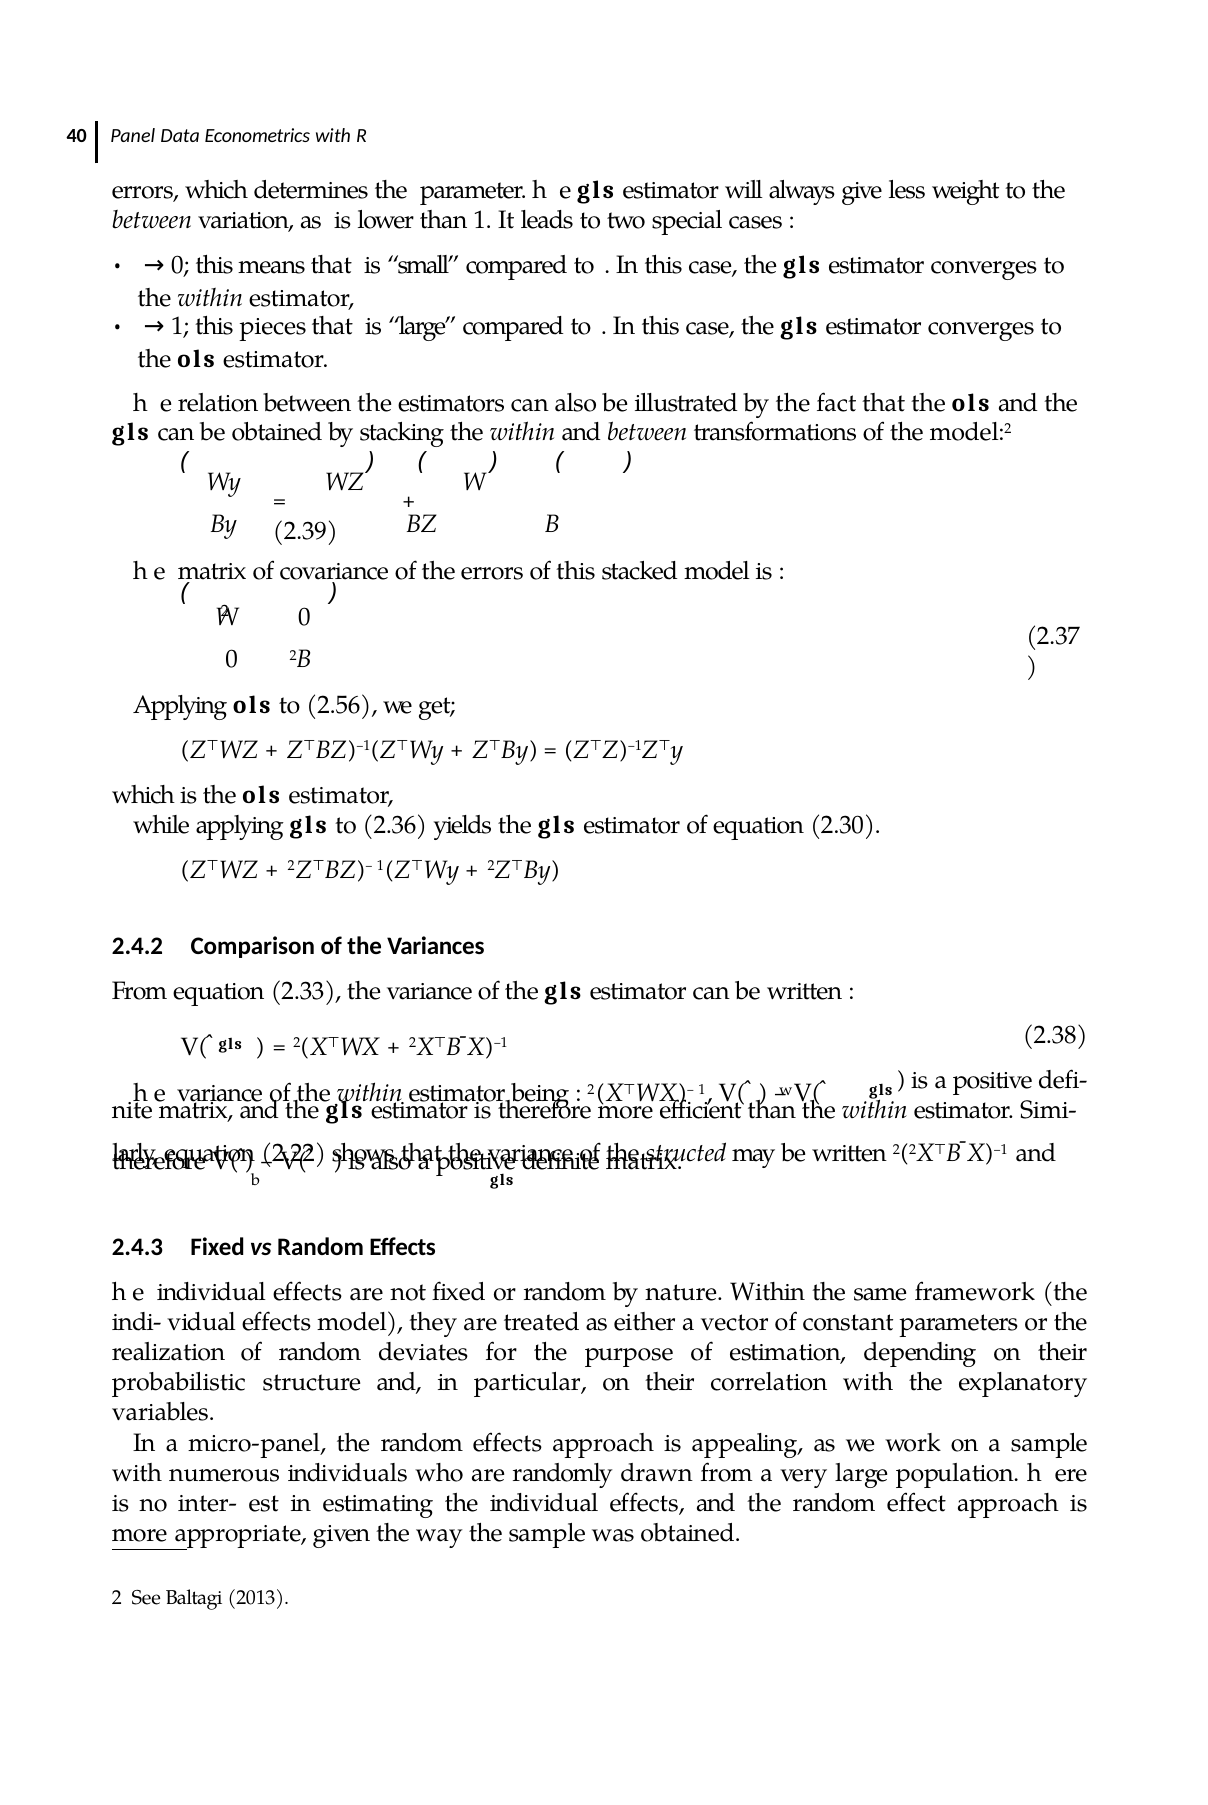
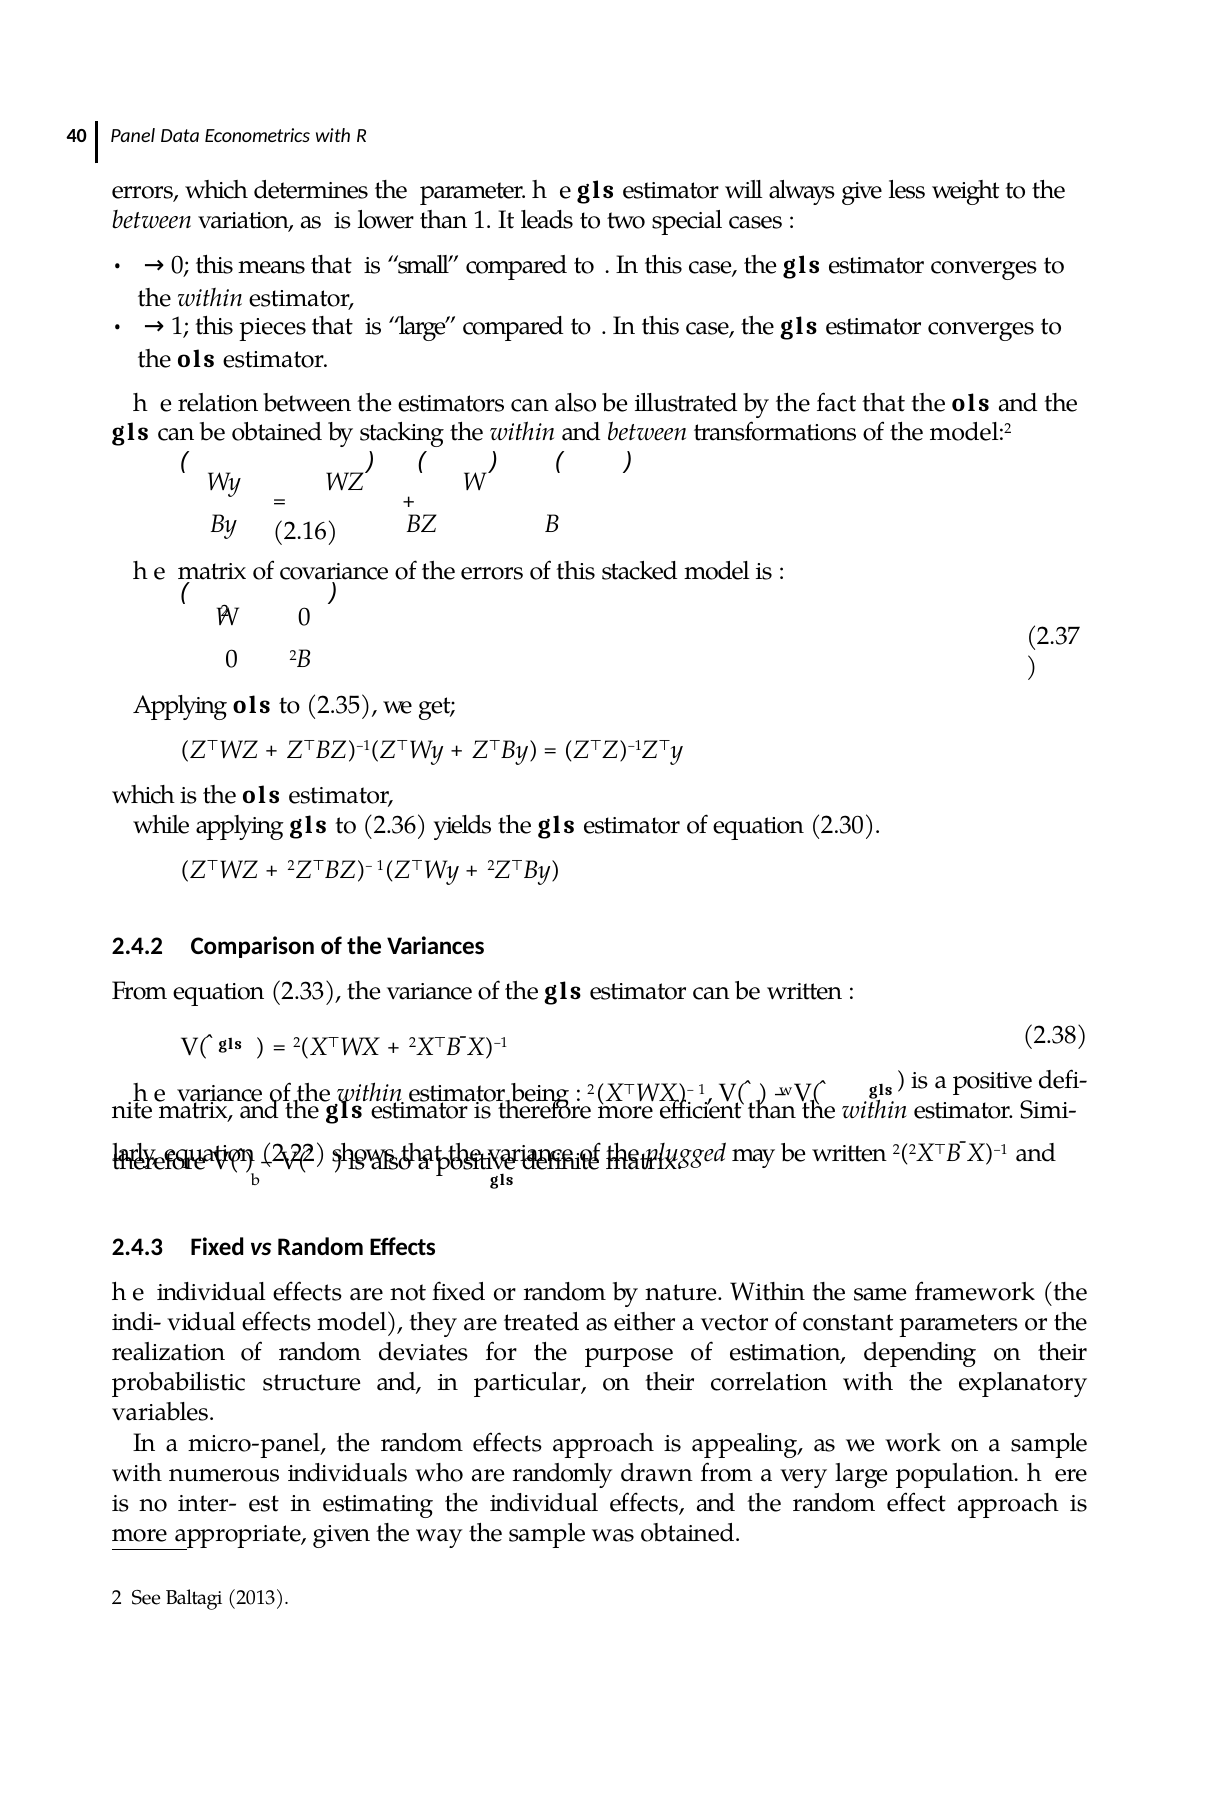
2.39: 2.39 -> 2.16
2.56: 2.56 -> 2.35
structed: structed -> plugged
